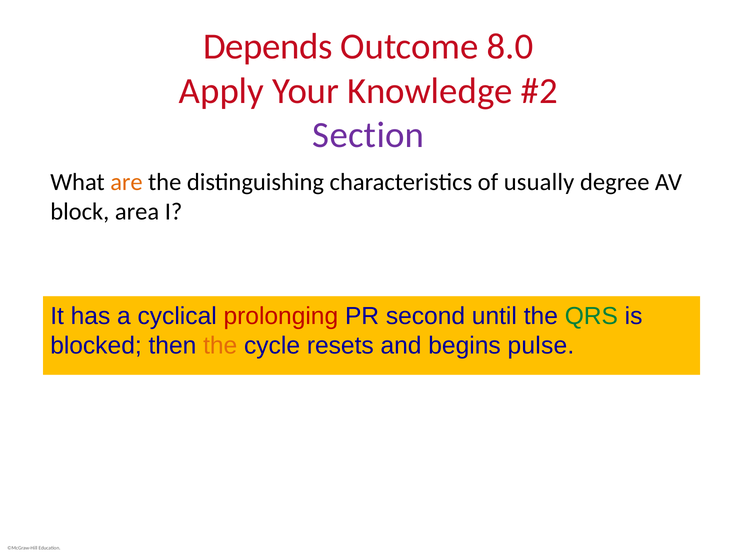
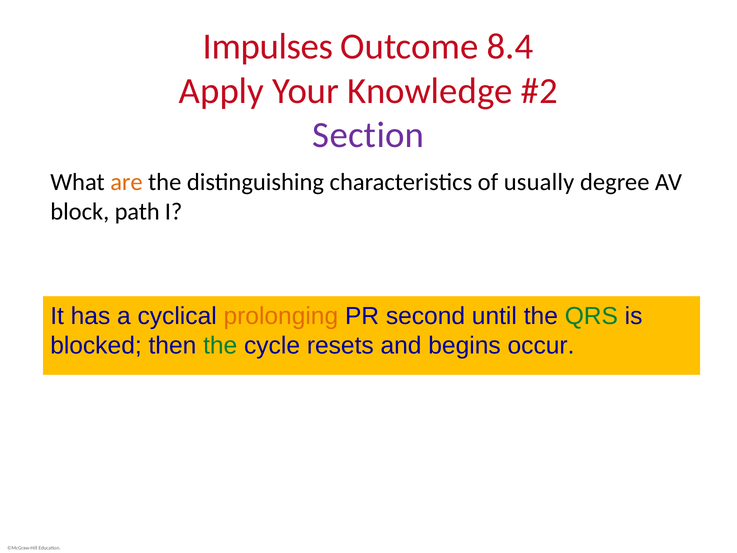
Depends: Depends -> Impulses
8.0: 8.0 -> 8.4
area: area -> path
prolonging colour: red -> orange
the at (220, 346) colour: orange -> green
pulse: pulse -> occur
